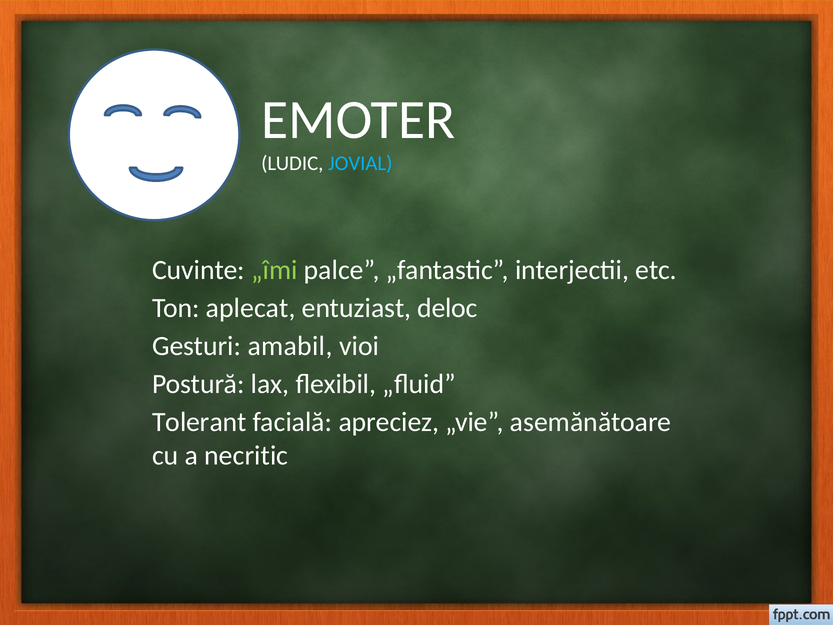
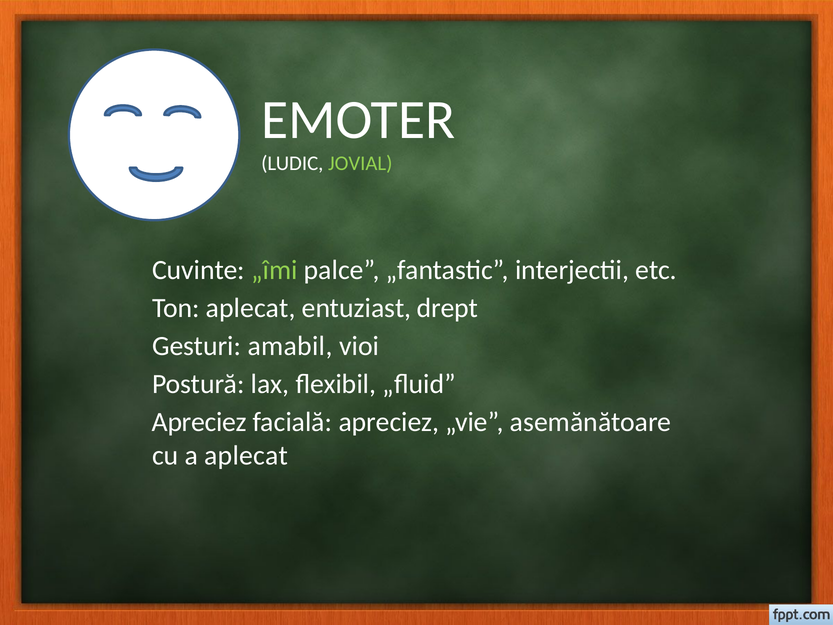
JOVIAL colour: light blue -> light green
deloc: deloc -> drept
Tolerant at (199, 422): Tolerant -> Apreciez
a necritic: necritic -> aplecat
